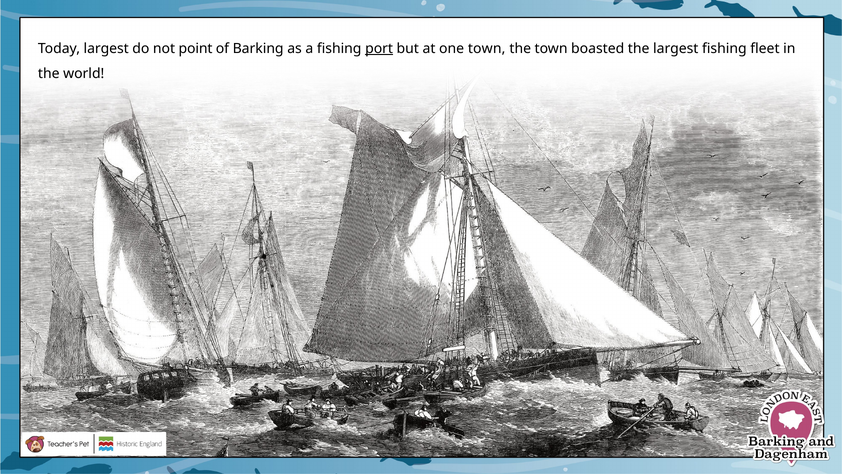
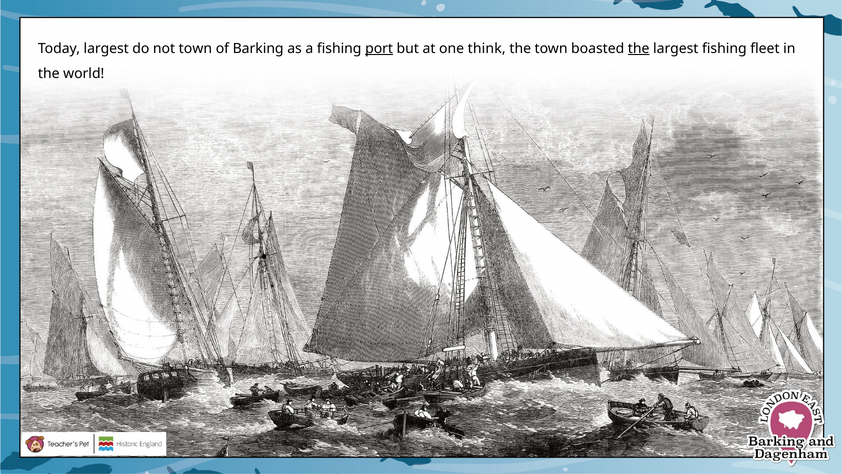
not point: point -> town
one town: town -> think
the at (639, 49) underline: none -> present
